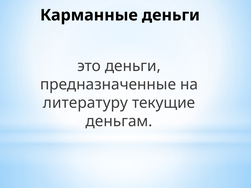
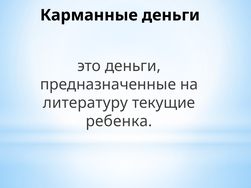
деньгам: деньгам -> ребенка
